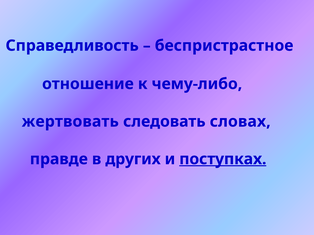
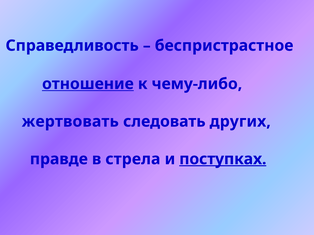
отношение underline: none -> present
словах: словах -> других
других: других -> стрела
